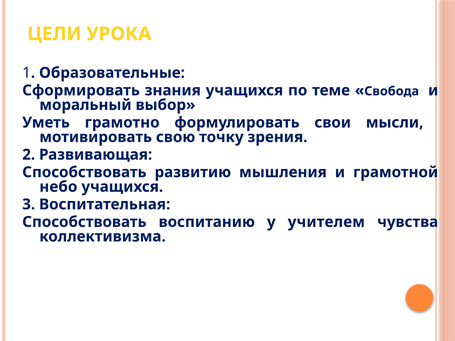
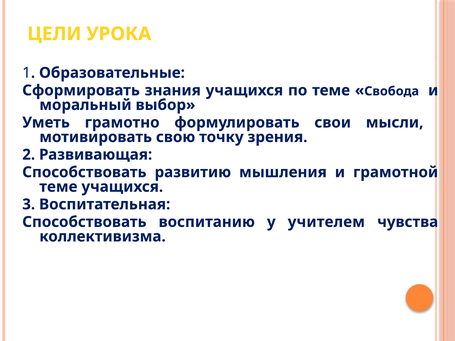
небо at (58, 187): небо -> теме
